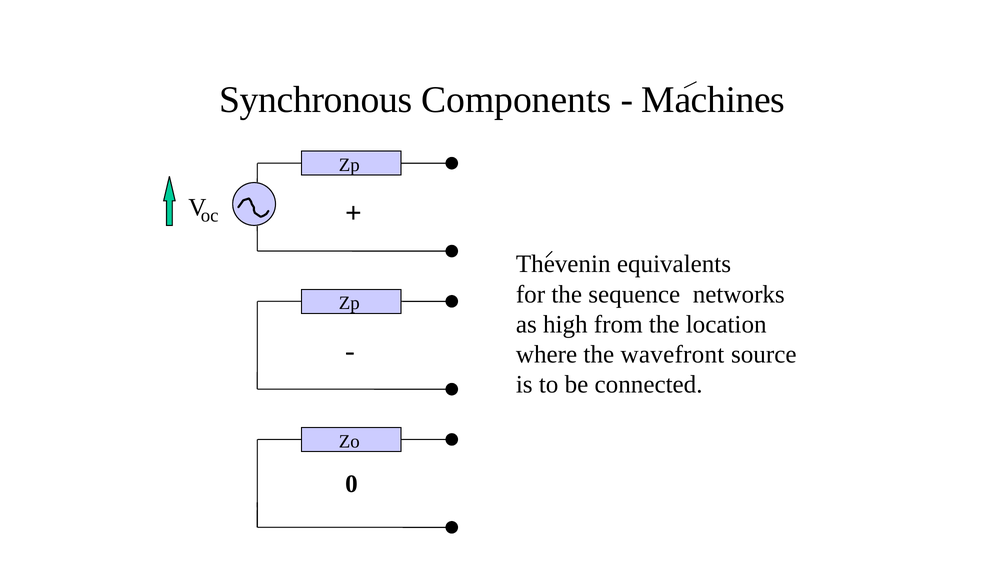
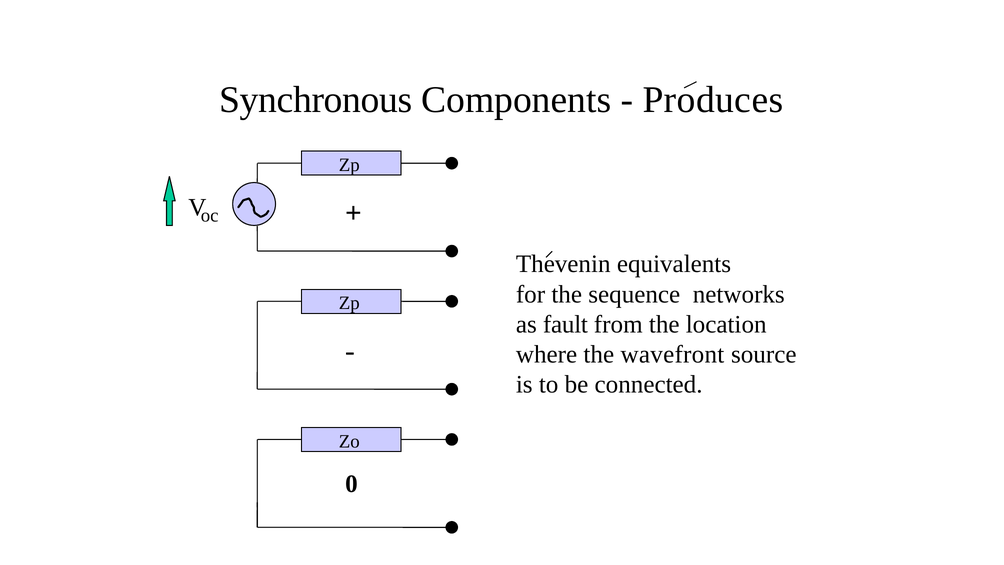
Machines: Machines -> Produces
high: high -> fault
